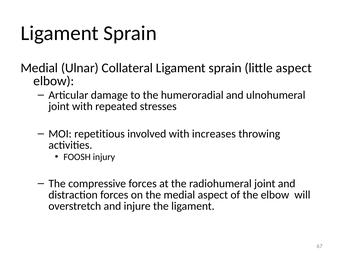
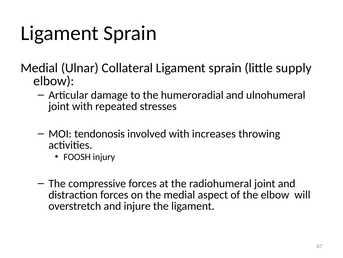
little aspect: aspect -> supply
repetitious: repetitious -> tendonosis
